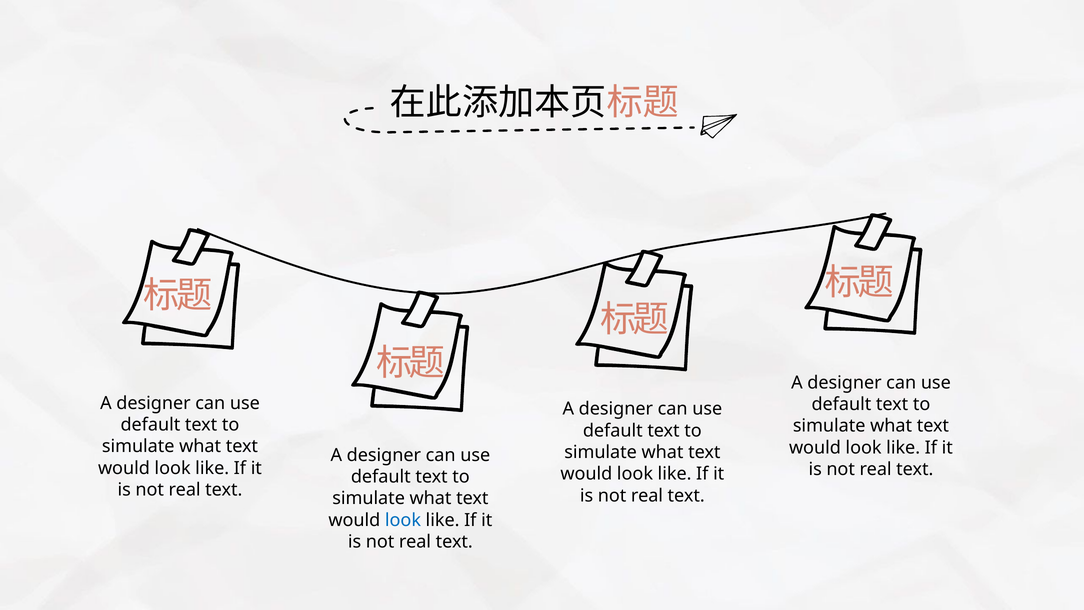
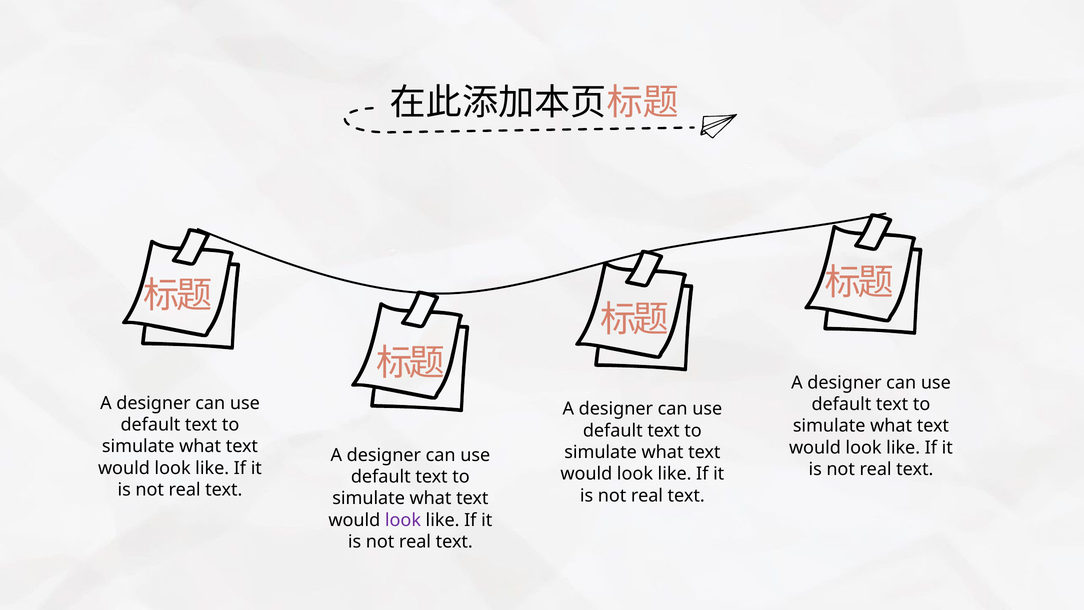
look at (403, 520) colour: blue -> purple
